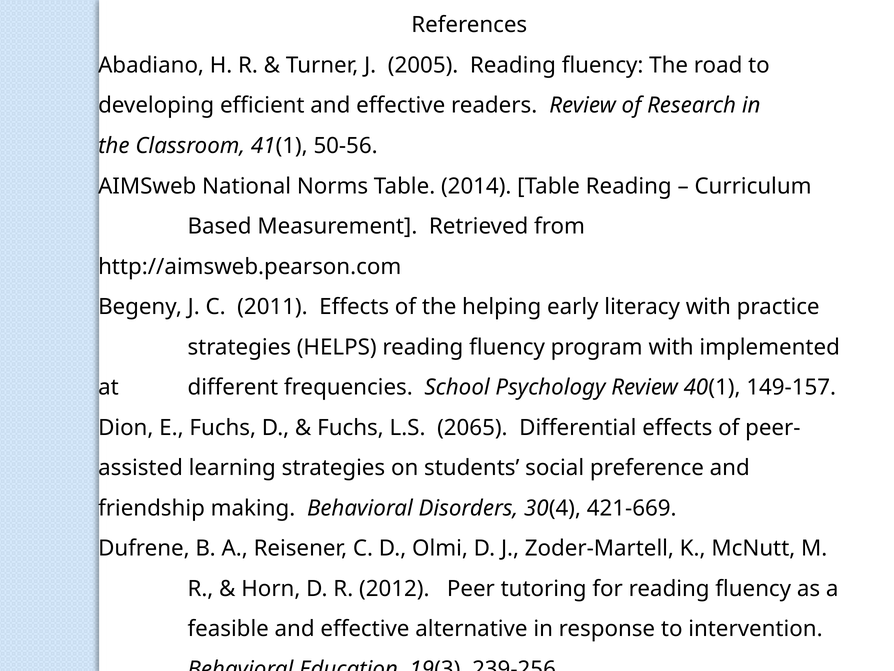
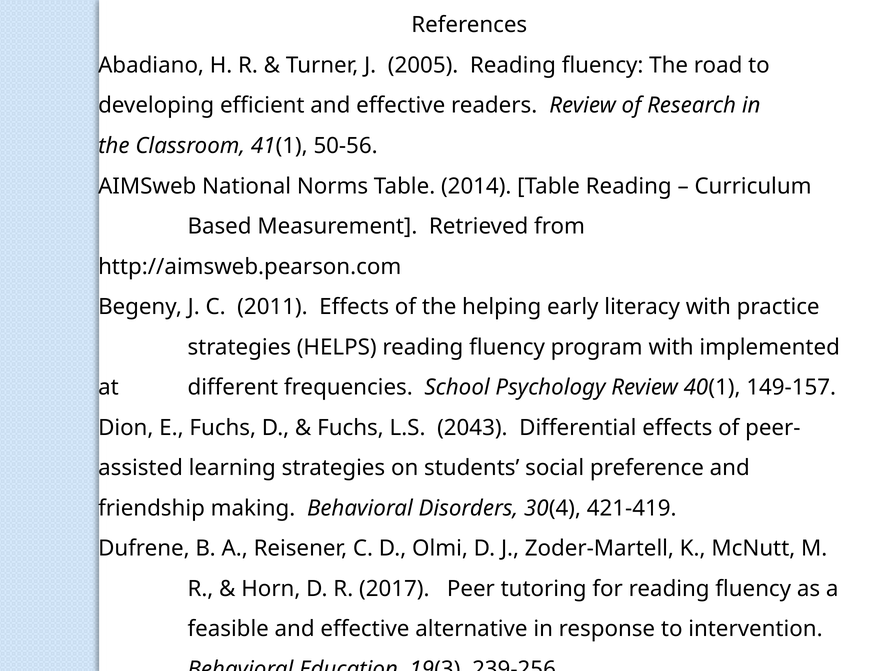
2065: 2065 -> 2043
421-669: 421-669 -> 421-419
2012: 2012 -> 2017
